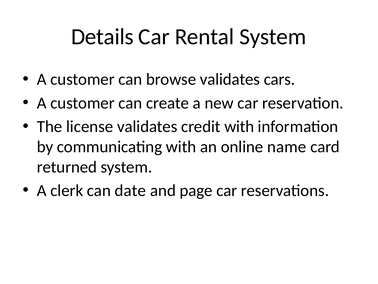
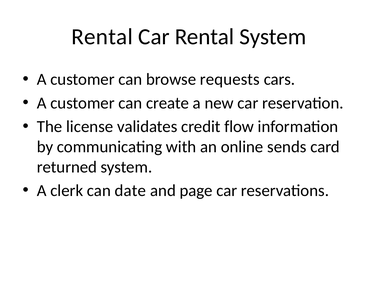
Details at (102, 37): Details -> Rental
browse validates: validates -> requests
credit with: with -> flow
name: name -> sends
